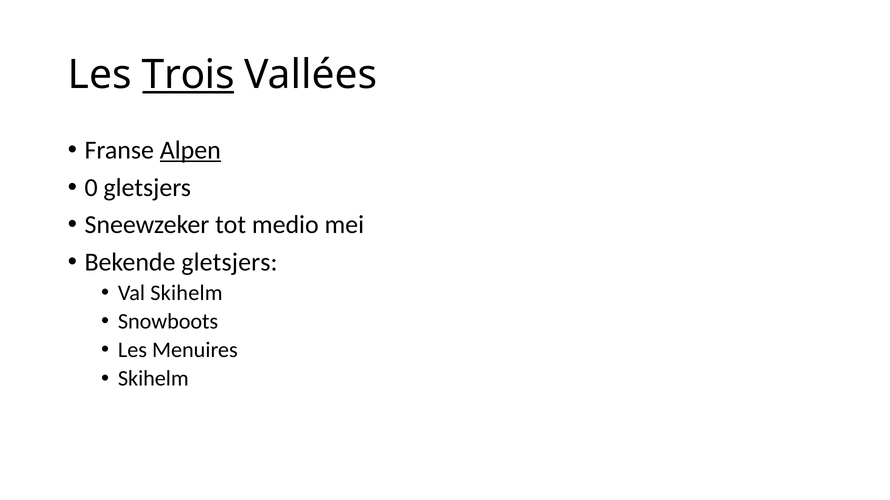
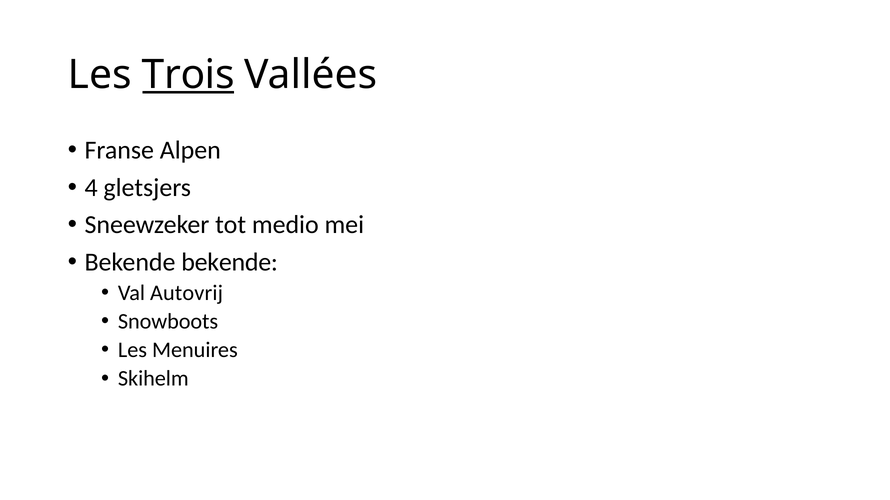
Alpen underline: present -> none
0: 0 -> 4
Bekende gletsjers: gletsjers -> bekende
Val Skihelm: Skihelm -> Autovrij
